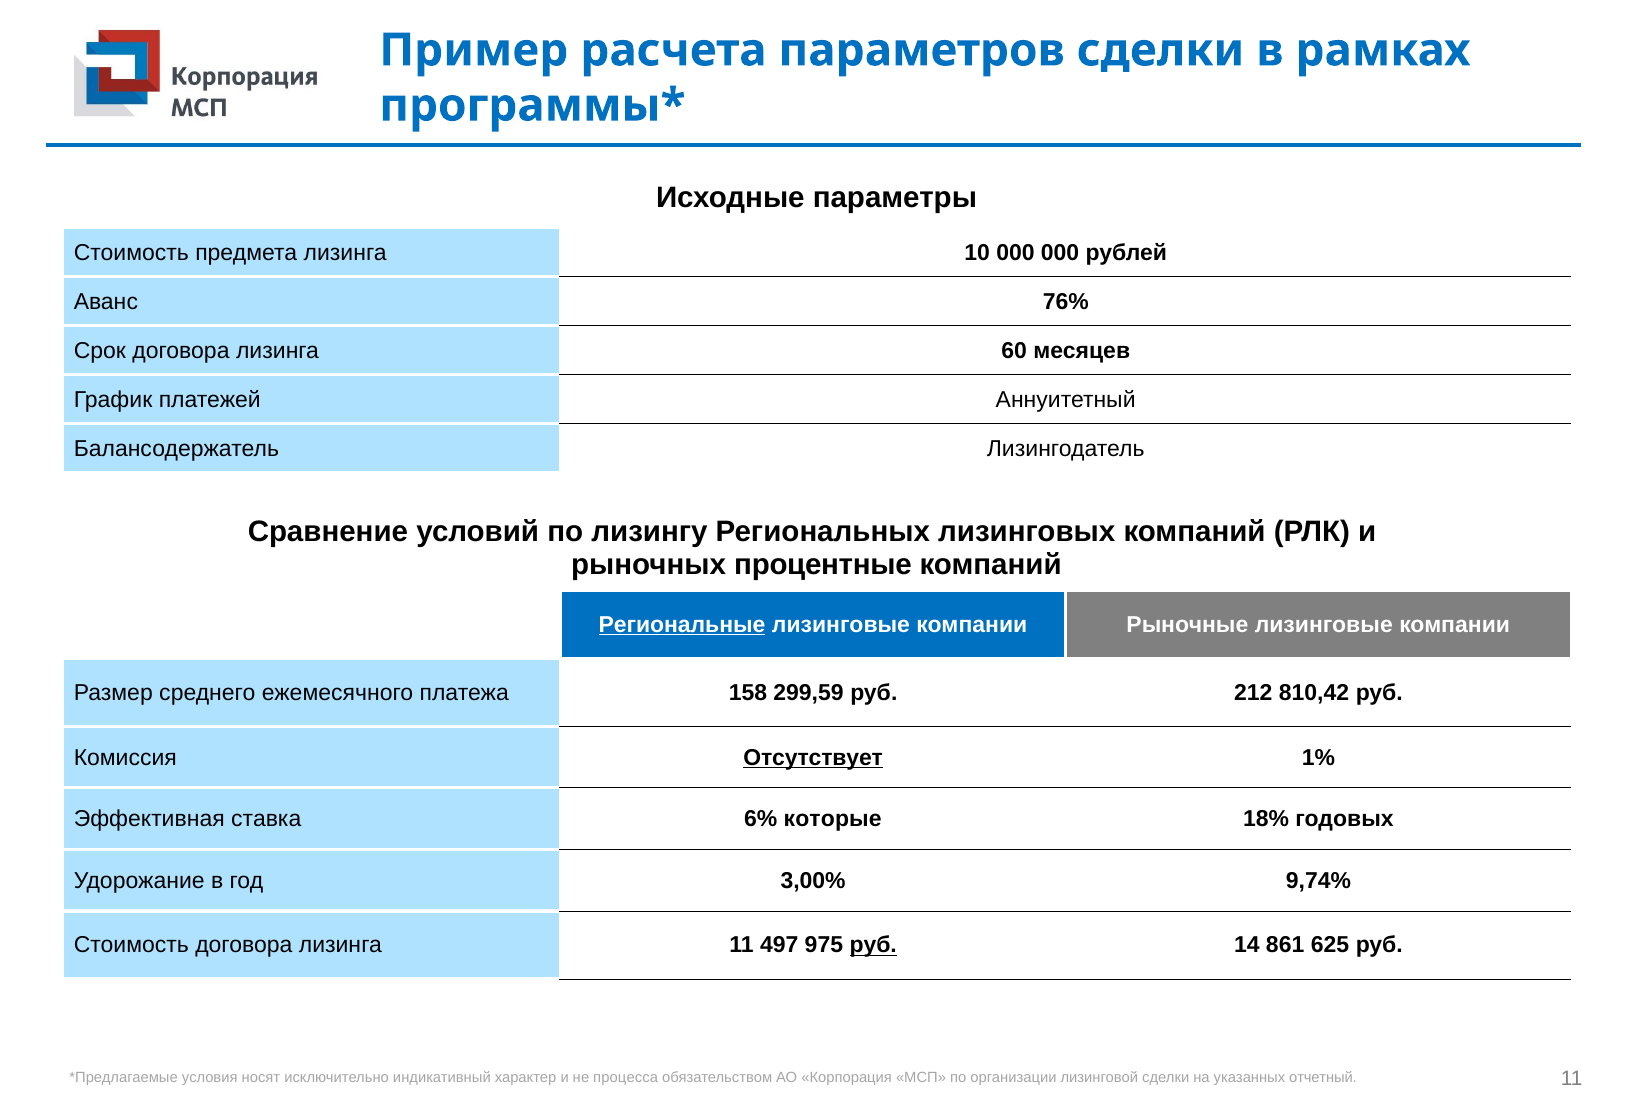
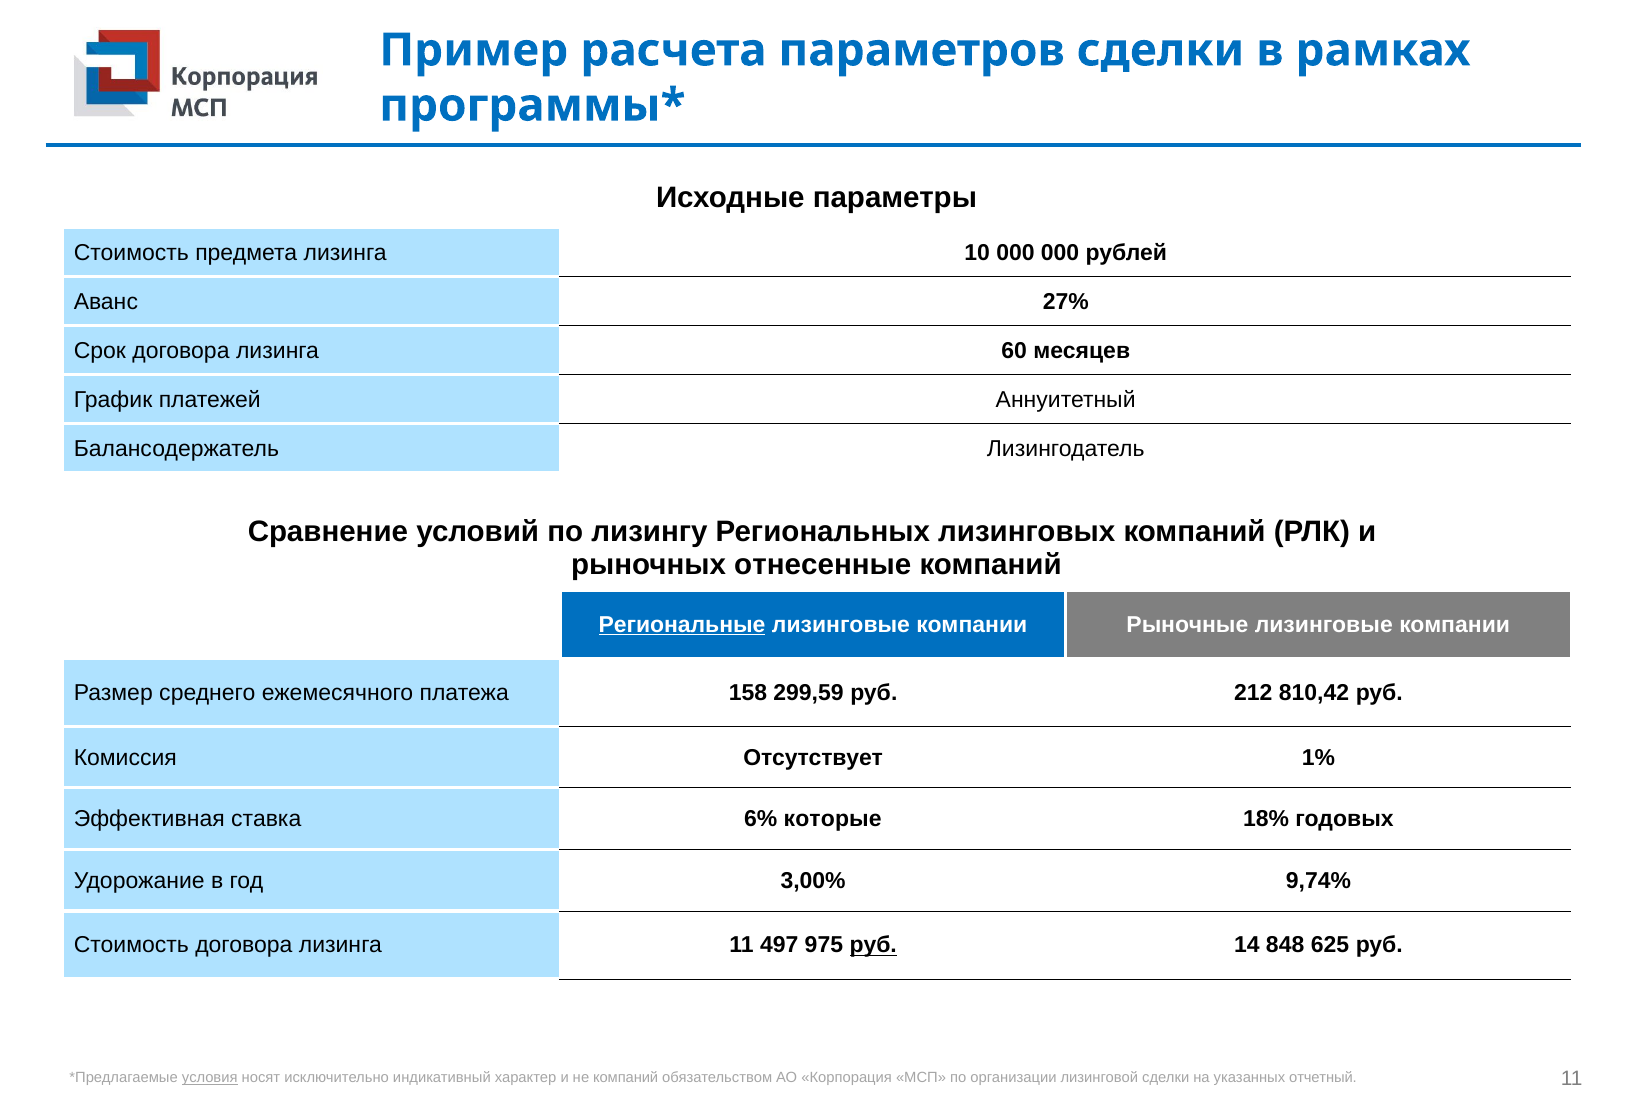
76%: 76% -> 27%
процентные: процентные -> отнесенные
Отсутствует underline: present -> none
861: 861 -> 848
условия underline: none -> present
не процесса: процесса -> компаний
